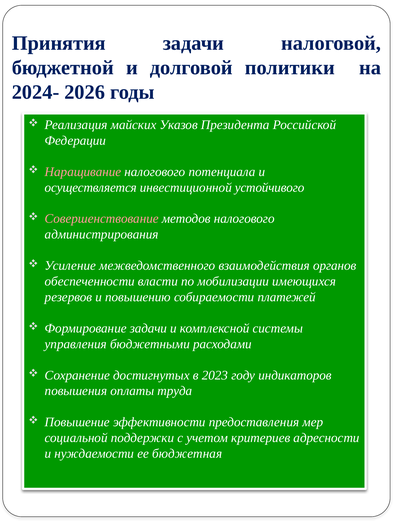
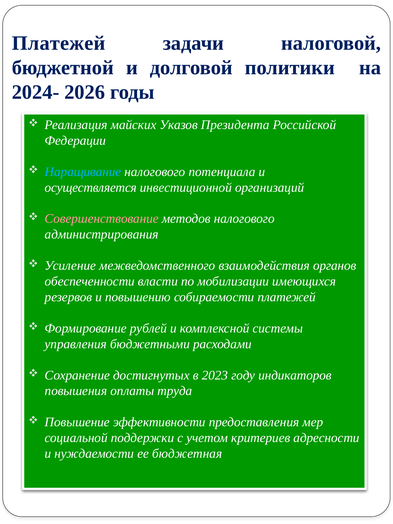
Принятия at (59, 43): Принятия -> Платежей
Наращивание colour: pink -> light blue
устойчивого: устойчивого -> организаций
Формирование задачи: задачи -> рублей
